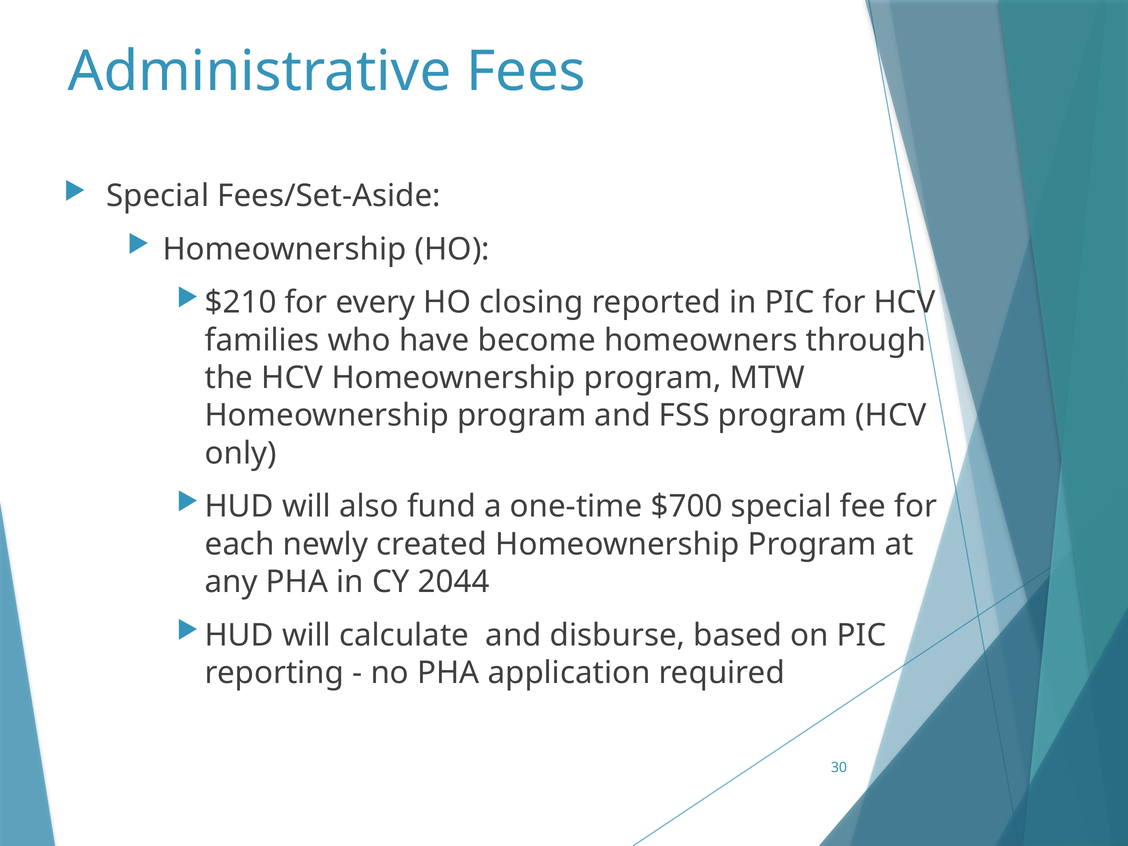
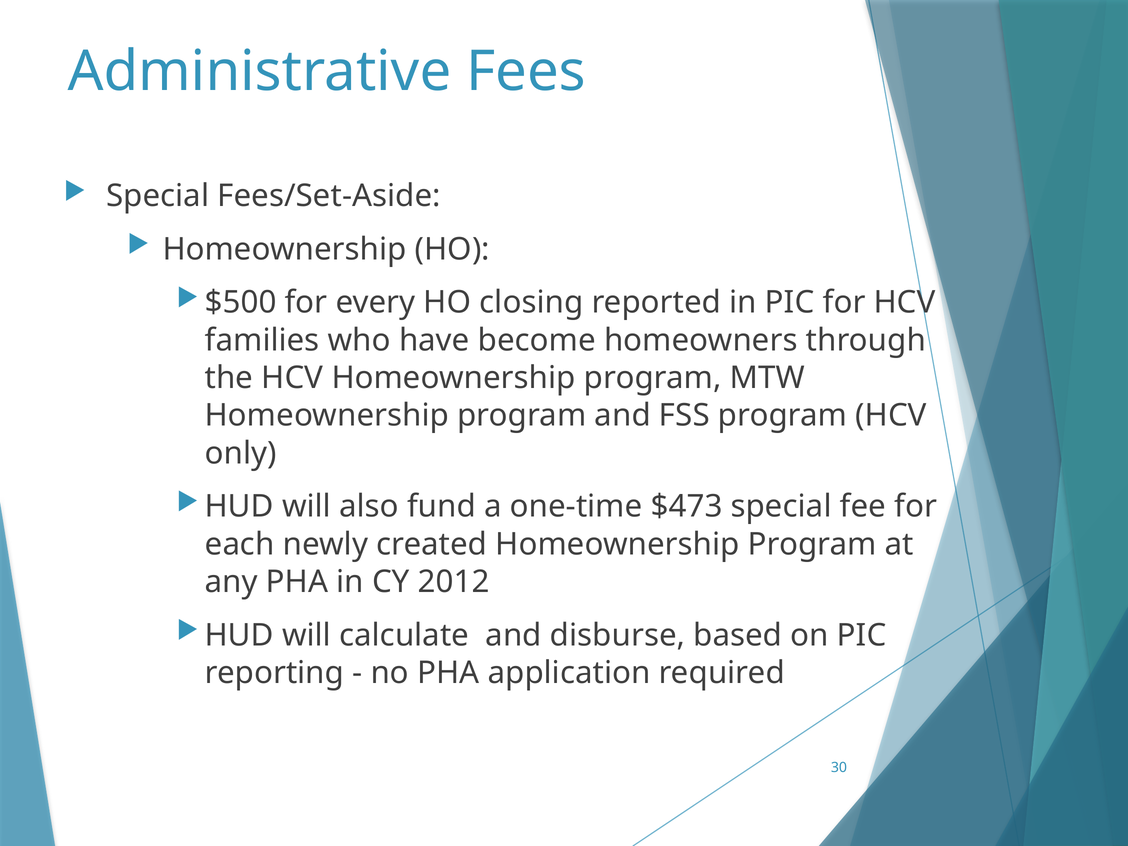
$210: $210 -> $500
$700: $700 -> $473
2044: 2044 -> 2012
